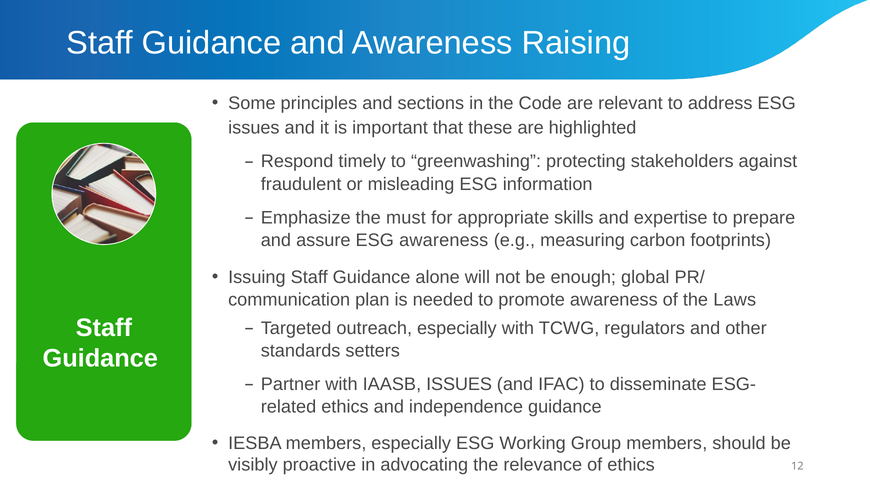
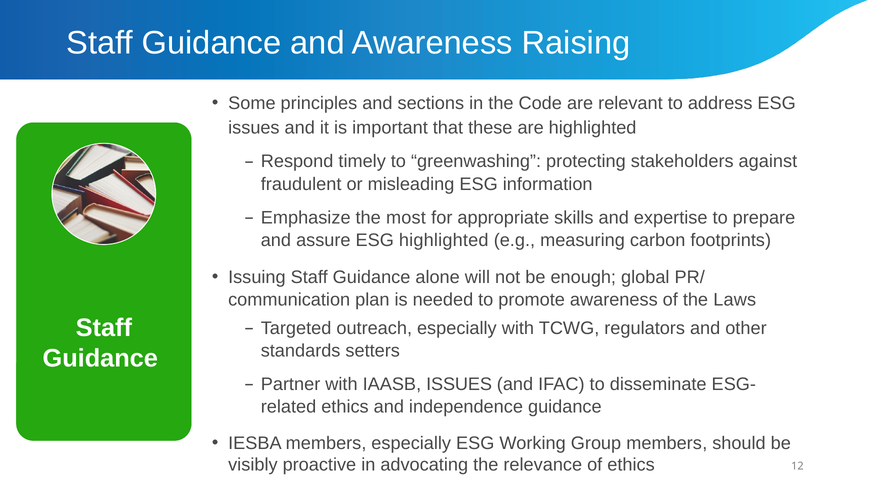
must: must -> most
ESG awareness: awareness -> highlighted
